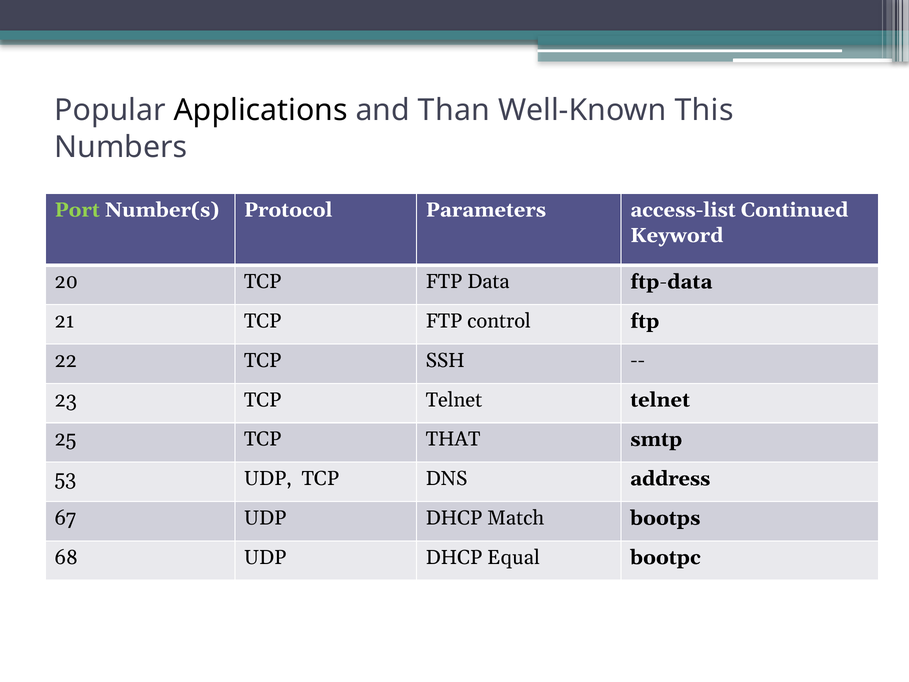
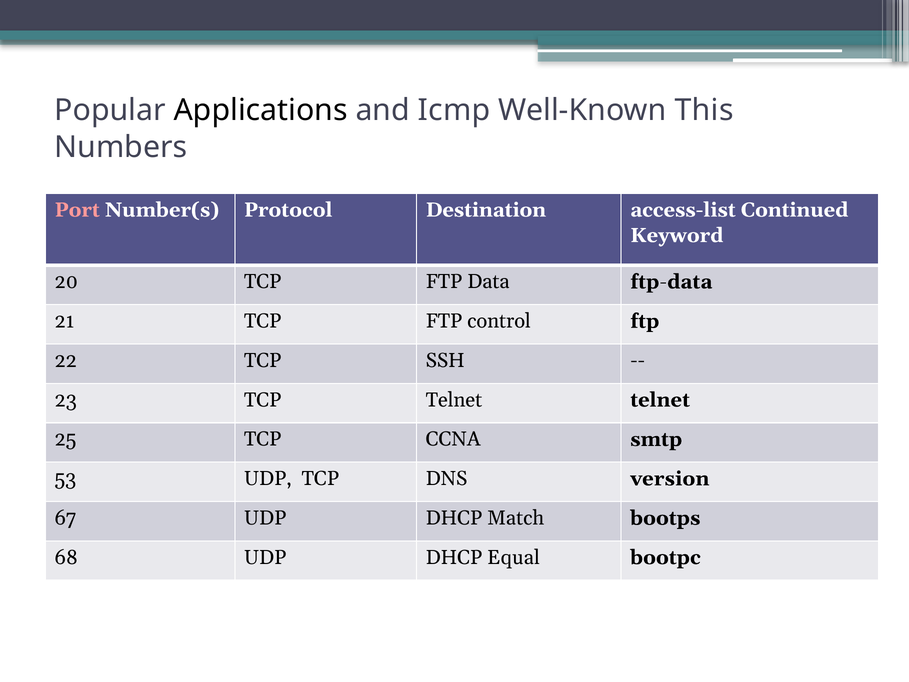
Than: Than -> Icmp
Port colour: light green -> pink
Parameters: Parameters -> Destination
THAT: THAT -> CCNA
address: address -> version
